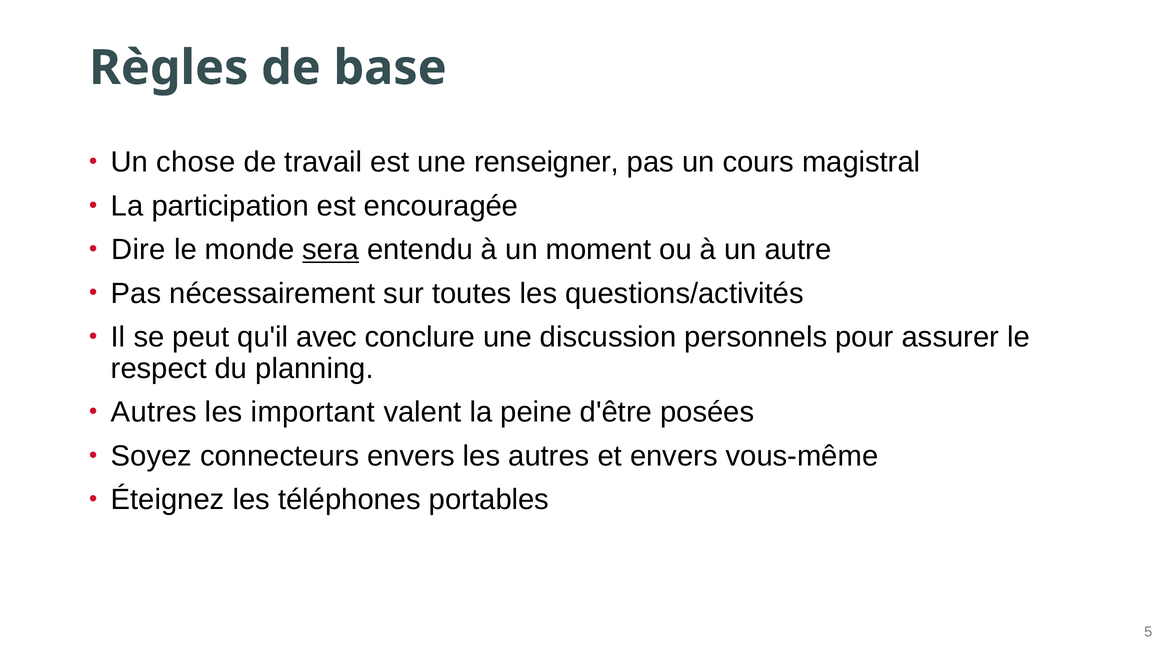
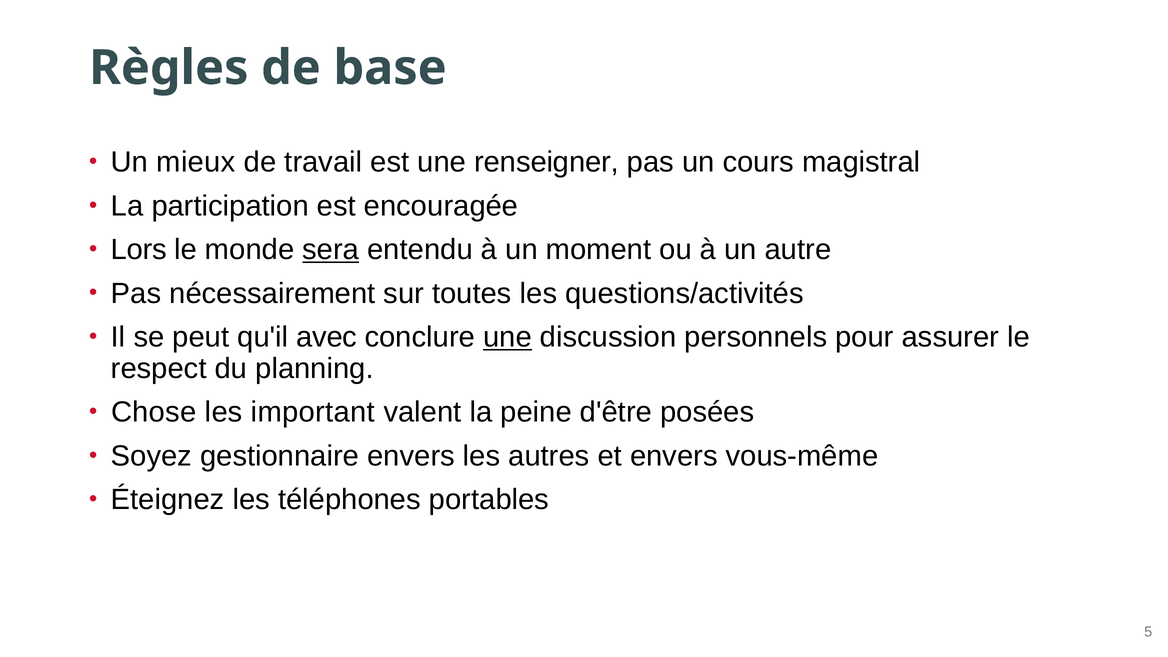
chose: chose -> mieux
Dire: Dire -> Lors
une at (507, 337) underline: none -> present
Autres at (154, 412): Autres -> Chose
connecteurs: connecteurs -> gestionnaire
